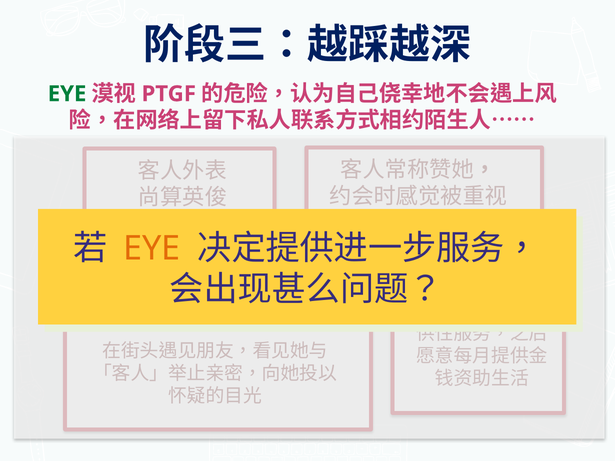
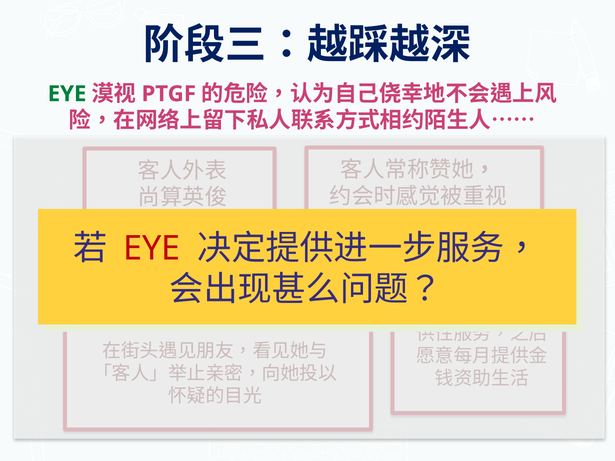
EYE at (152, 249) colour: orange -> red
